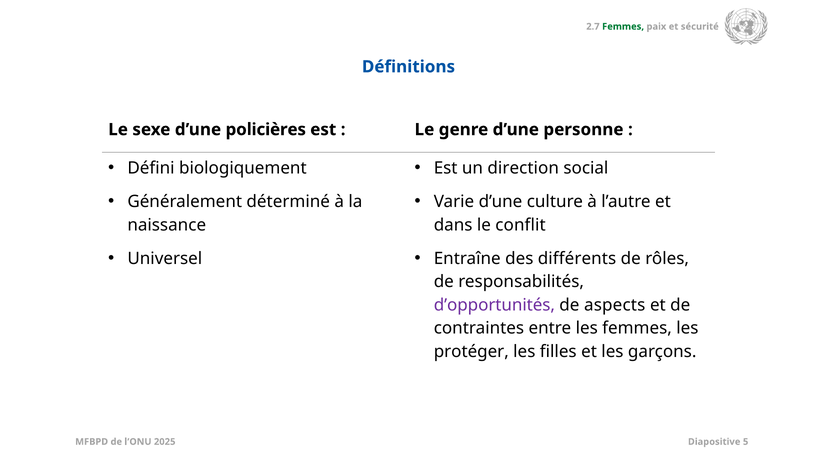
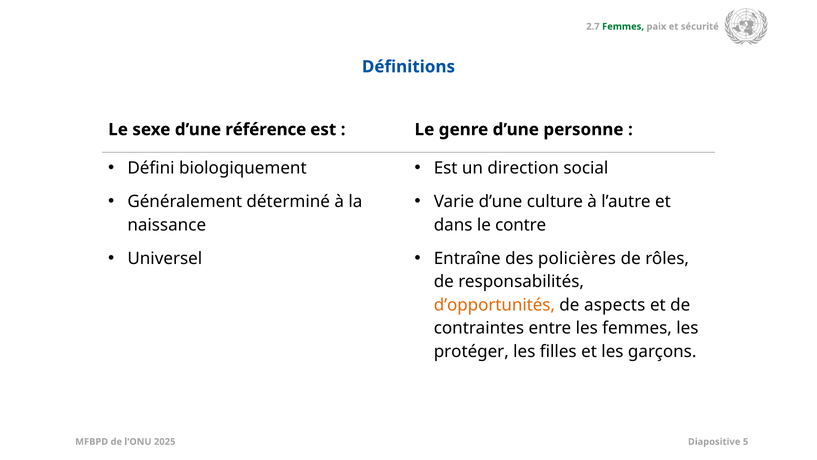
policières: policières -> référence
conflit: conflit -> contre
différents: différents -> policières
d’opportunités colour: purple -> orange
